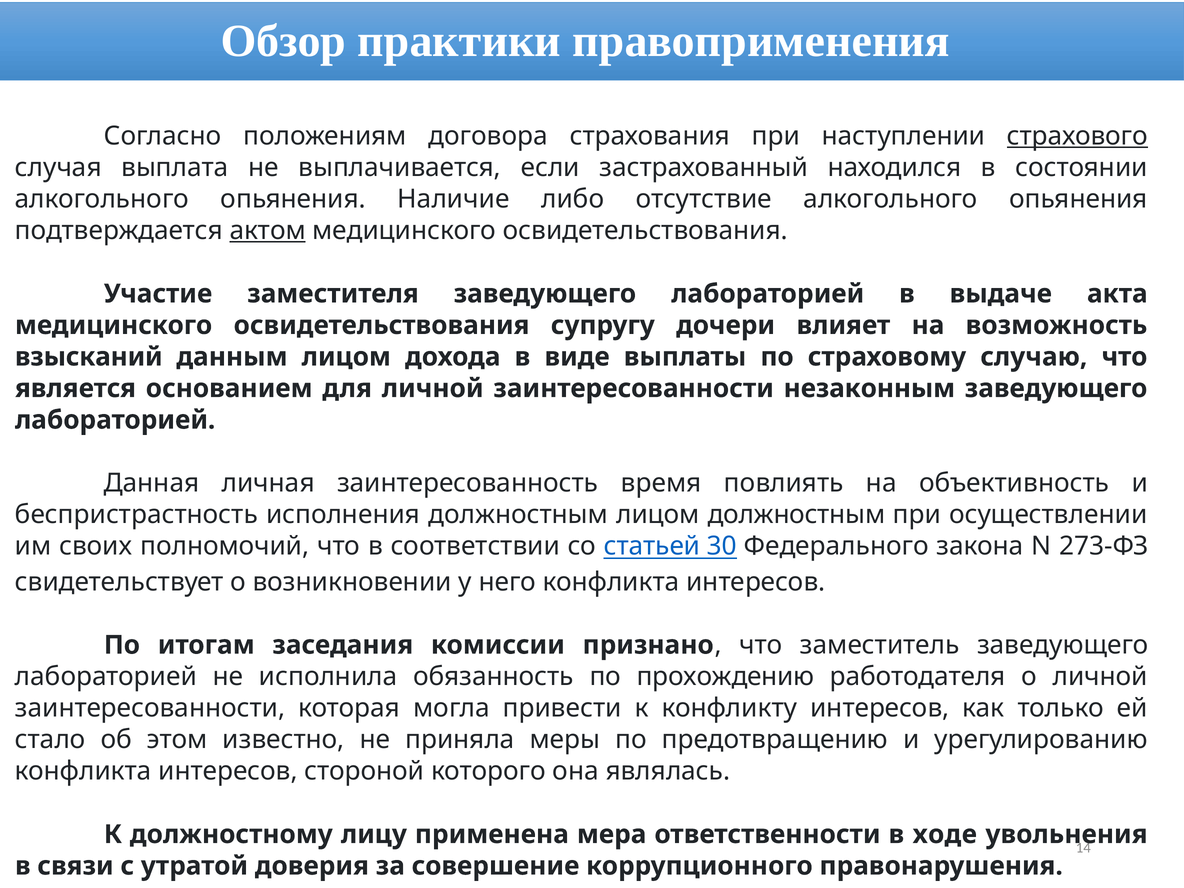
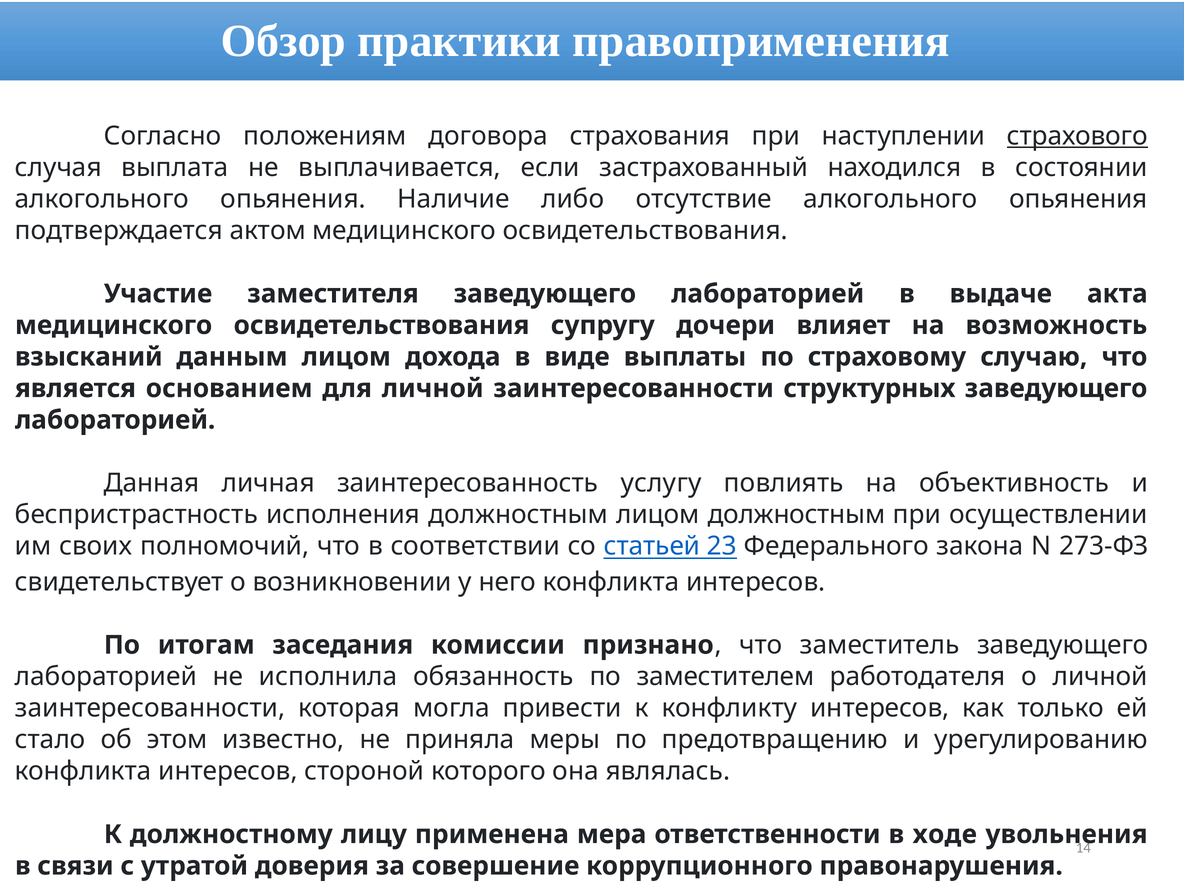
актом underline: present -> none
незаконным: незаконным -> структурных
время: время -> услугу
30: 30 -> 23
прохождению: прохождению -> заместителем
